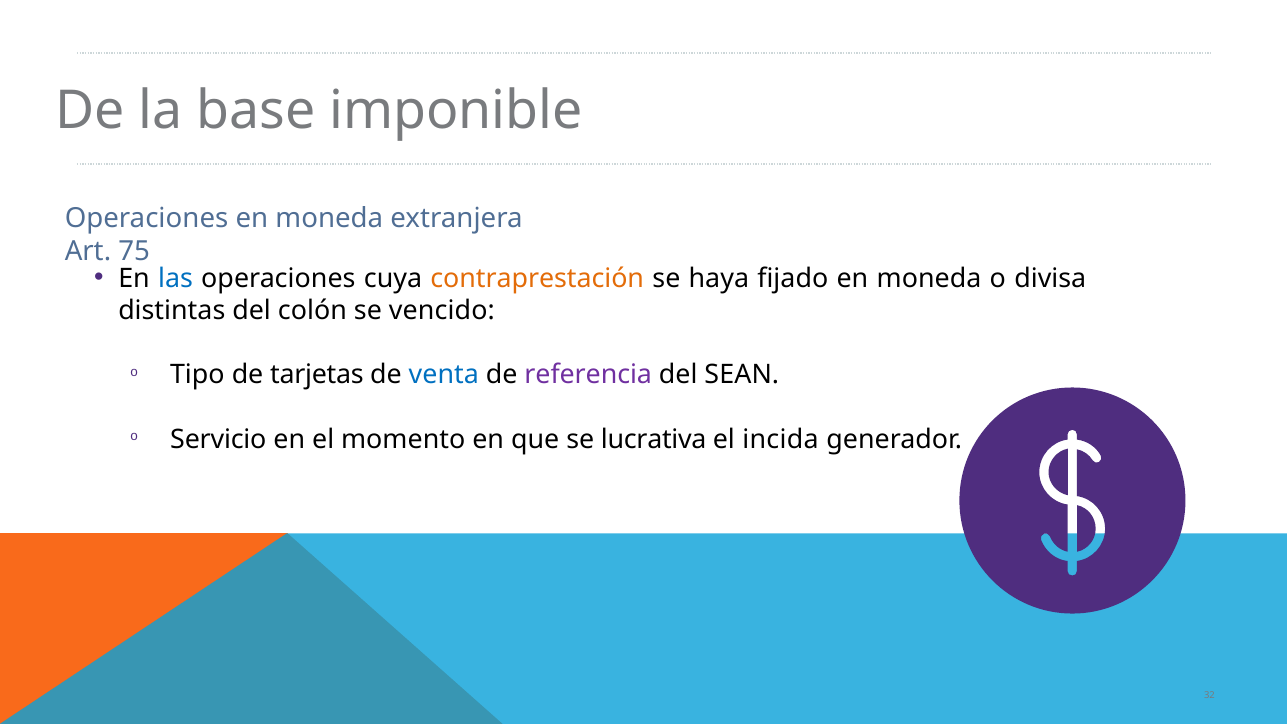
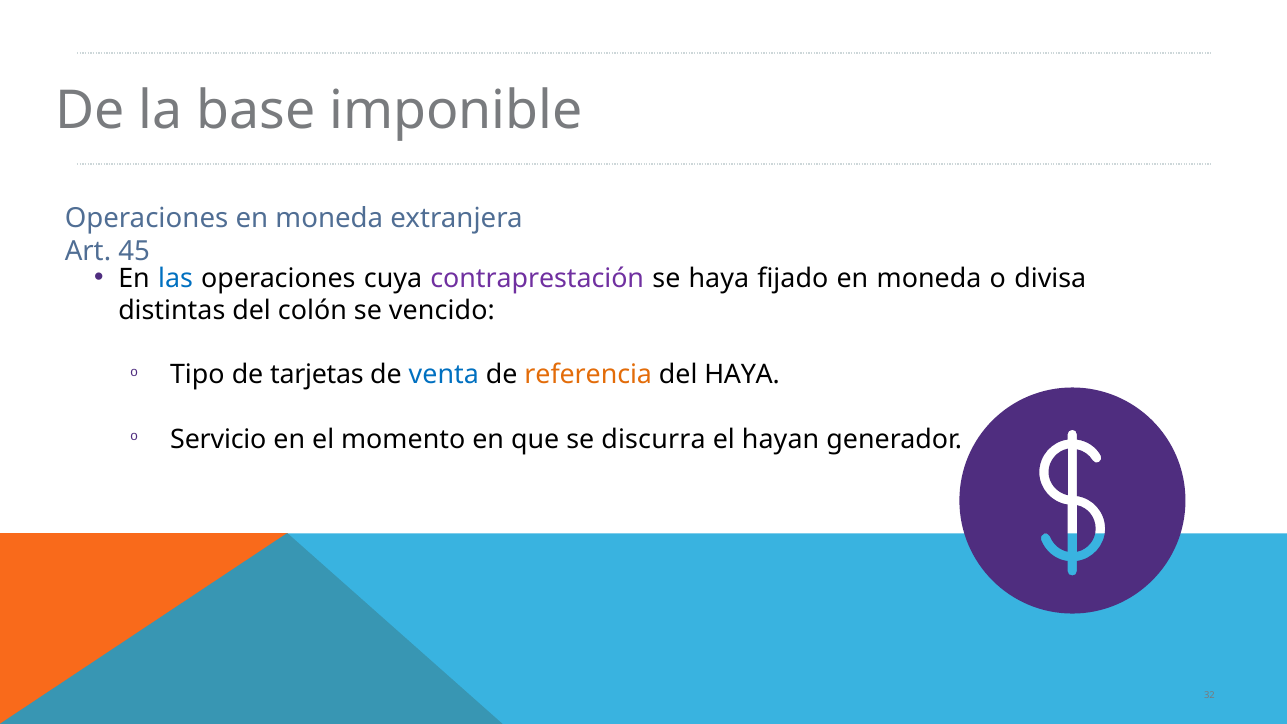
75: 75 -> 45
contraprestación colour: orange -> purple
referencia colour: purple -> orange
del SEAN: SEAN -> HAYA
lucrativa: lucrativa -> discurra
incida: incida -> hayan
